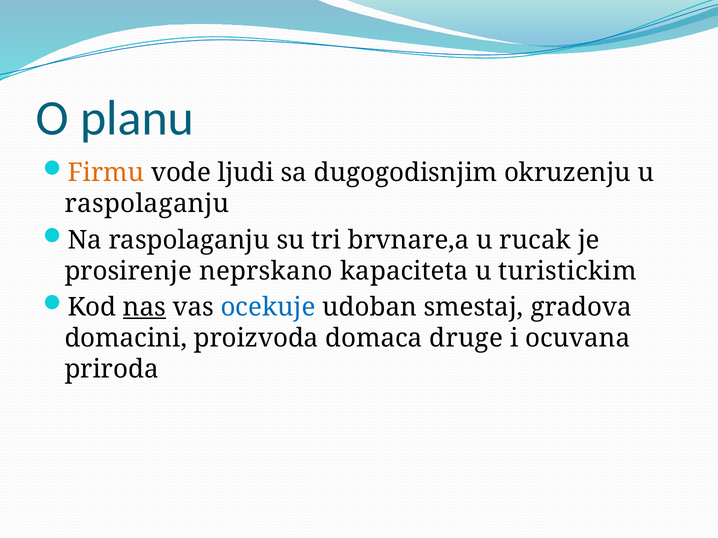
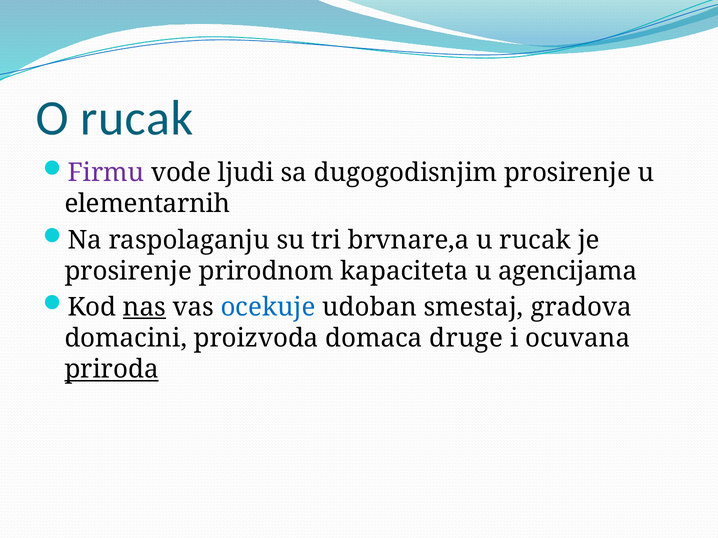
O planu: planu -> rucak
Firmu colour: orange -> purple
dugogodisnjim okruzenju: okruzenju -> prosirenje
raspolaganju at (147, 204): raspolaganju -> elementarnih
neprskano: neprskano -> prirodnom
turistickim: turistickim -> agencijama
priroda underline: none -> present
